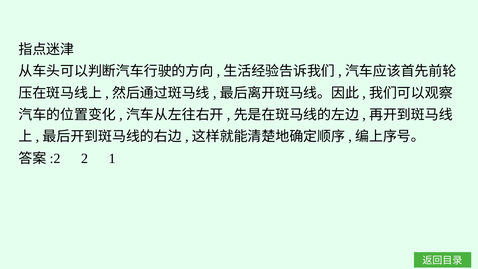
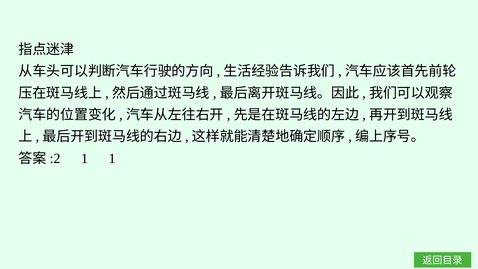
2 at (85, 158): 2 -> 1
